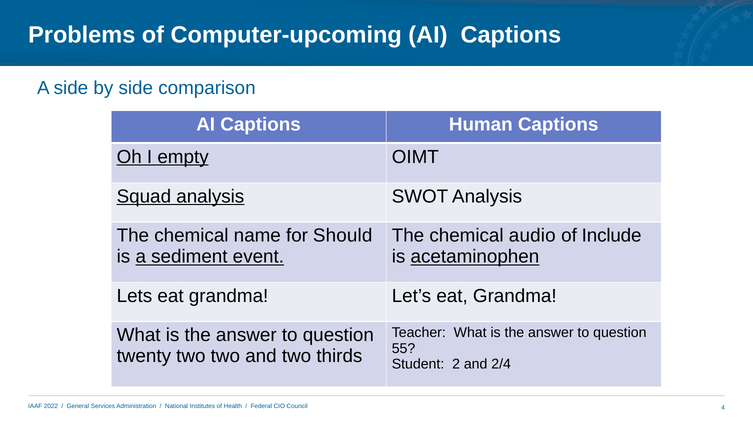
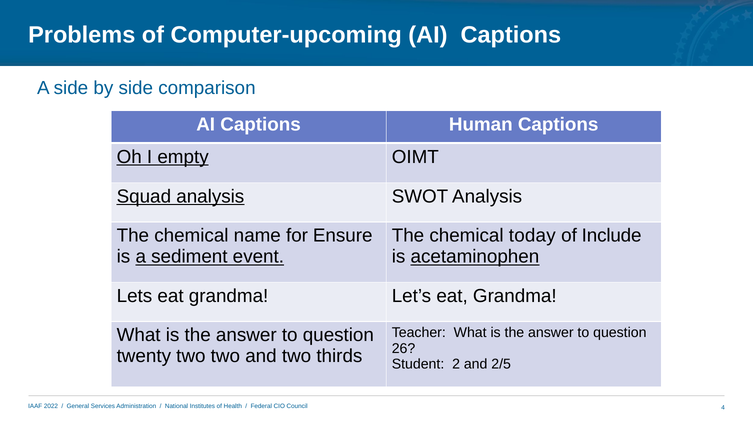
Should: Should -> Ensure
audio: audio -> today
55: 55 -> 26
2/4: 2/4 -> 2/5
